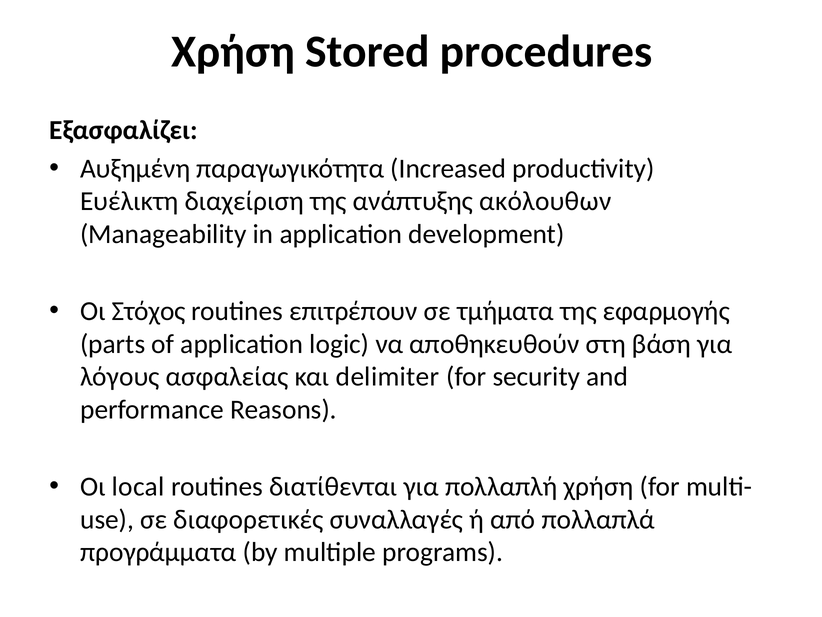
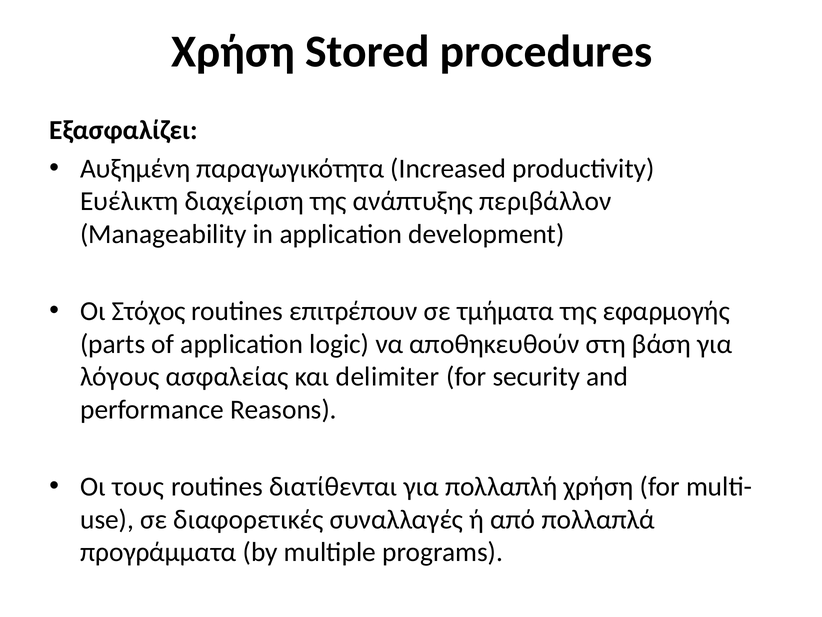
ακόλουθων: ακόλουθων -> περιβάλλον
local: local -> τους
